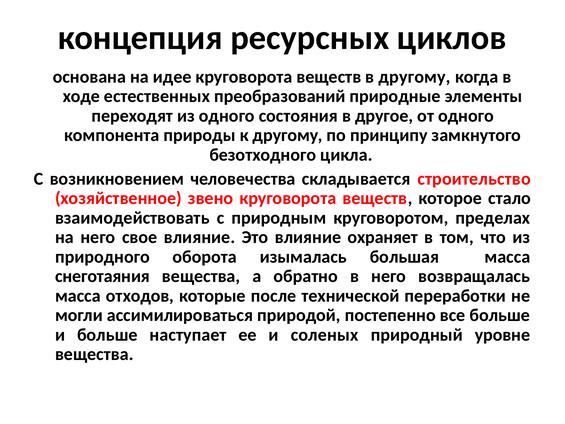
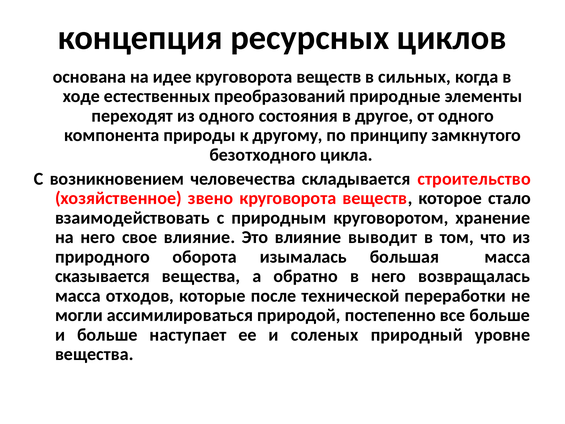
в другому: другому -> сильных
пределах: пределах -> хранение
охраняет: охраняет -> выводит
снеготаяния: снеготаяния -> сказывается
